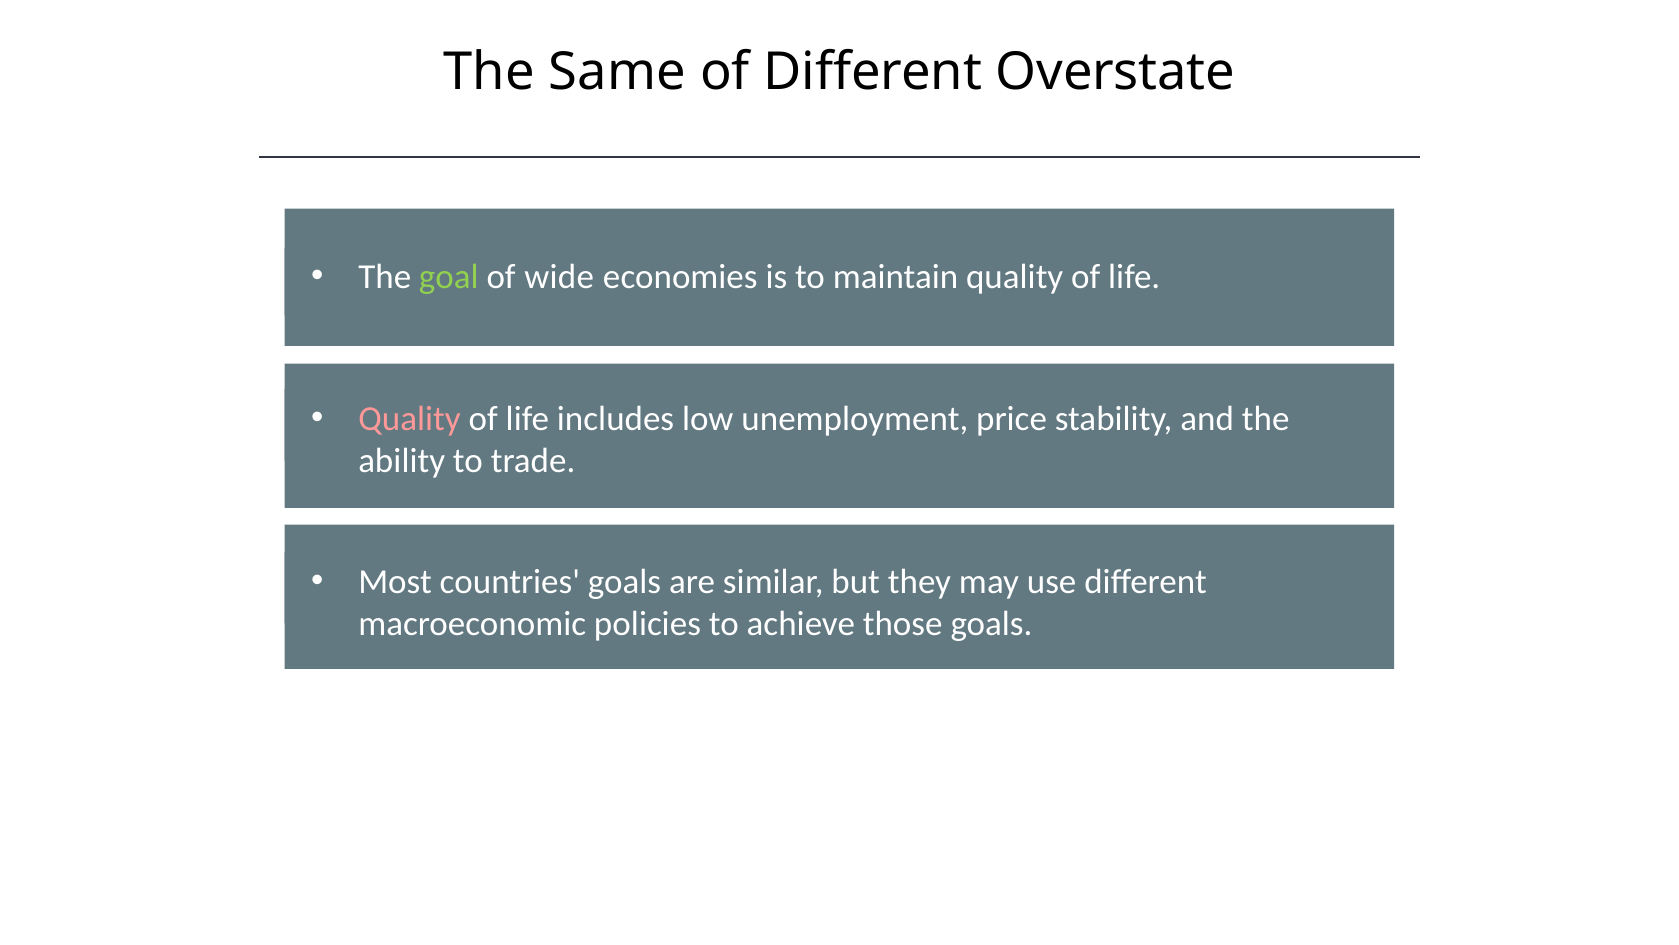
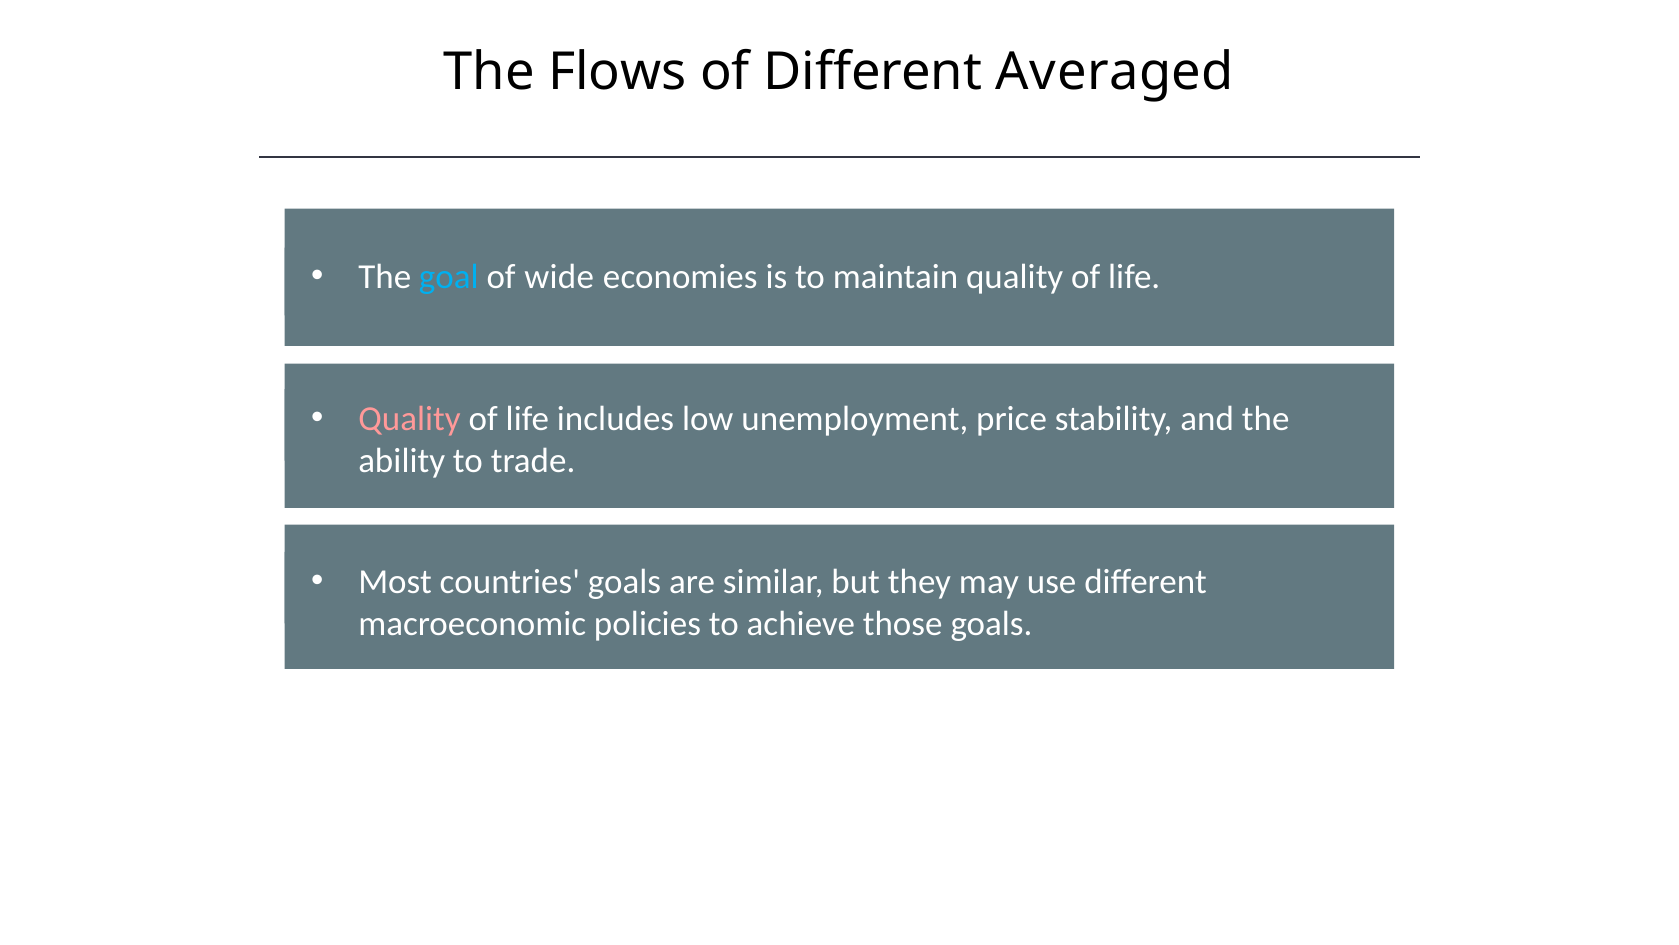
Same: Same -> Flows
Different Overstate: Overstate -> Averaged
goal colour: light green -> light blue
